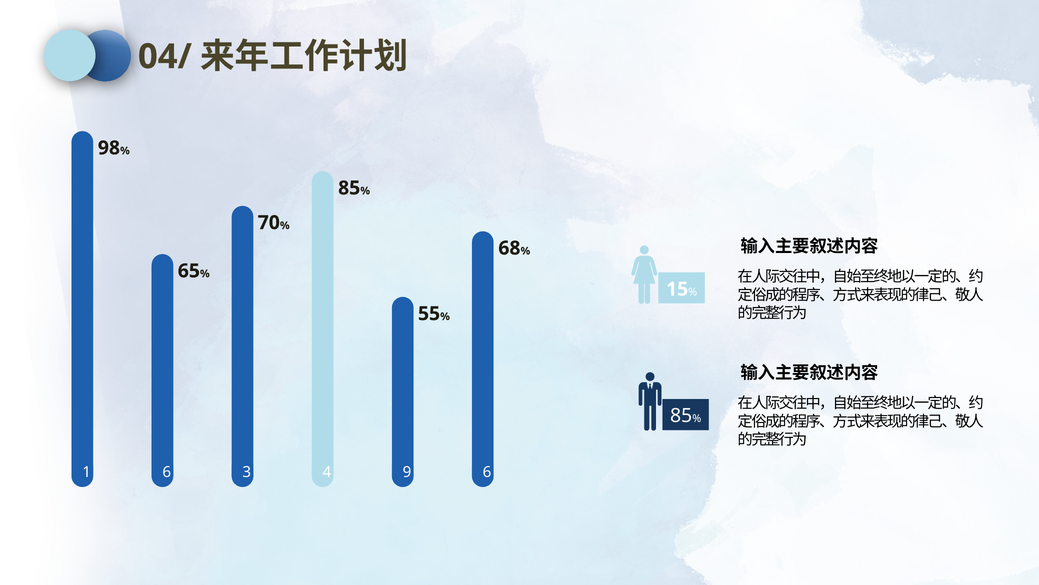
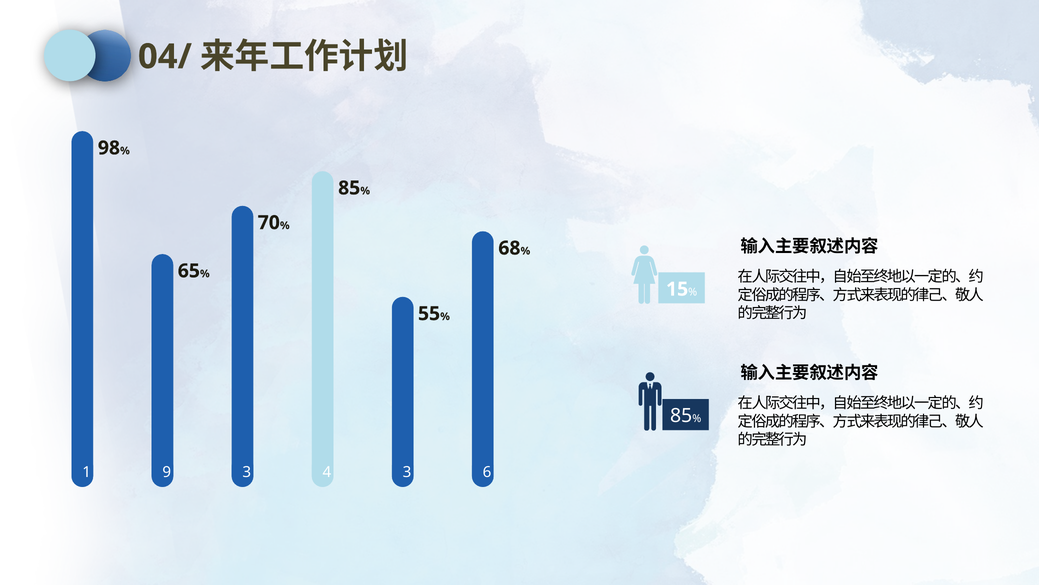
1 6: 6 -> 9
4 9: 9 -> 3
